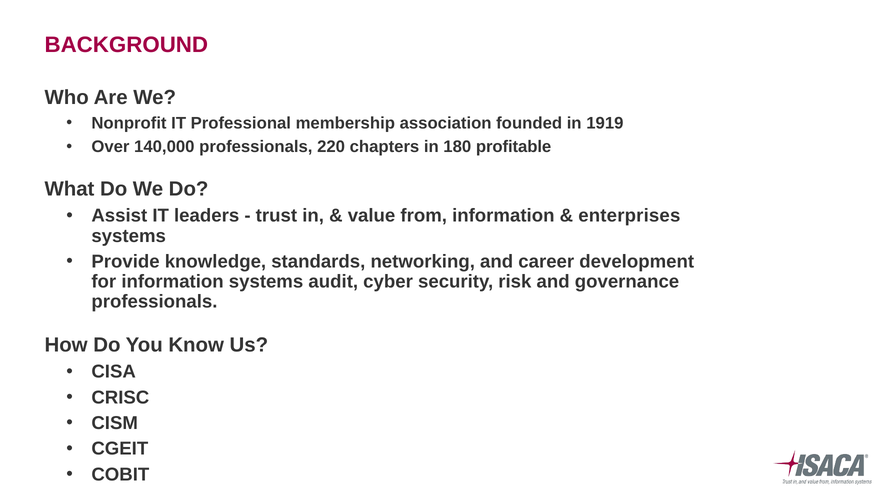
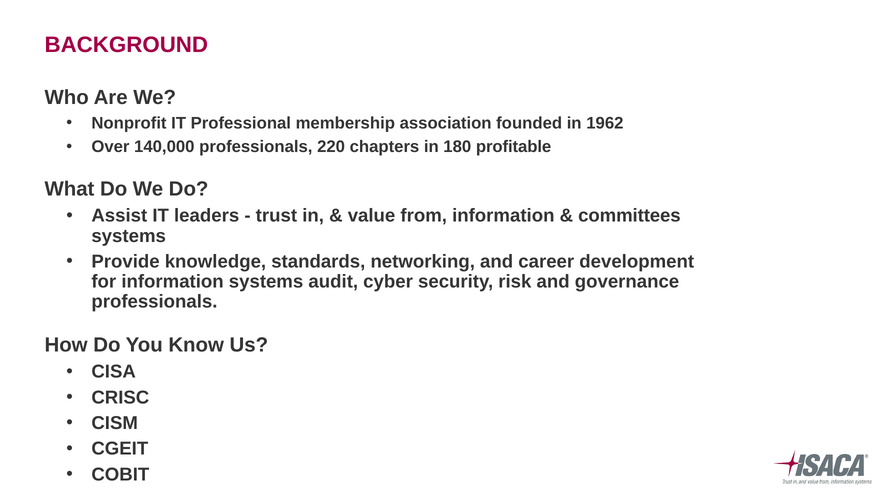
1919: 1919 -> 1962
enterprises: enterprises -> committees
